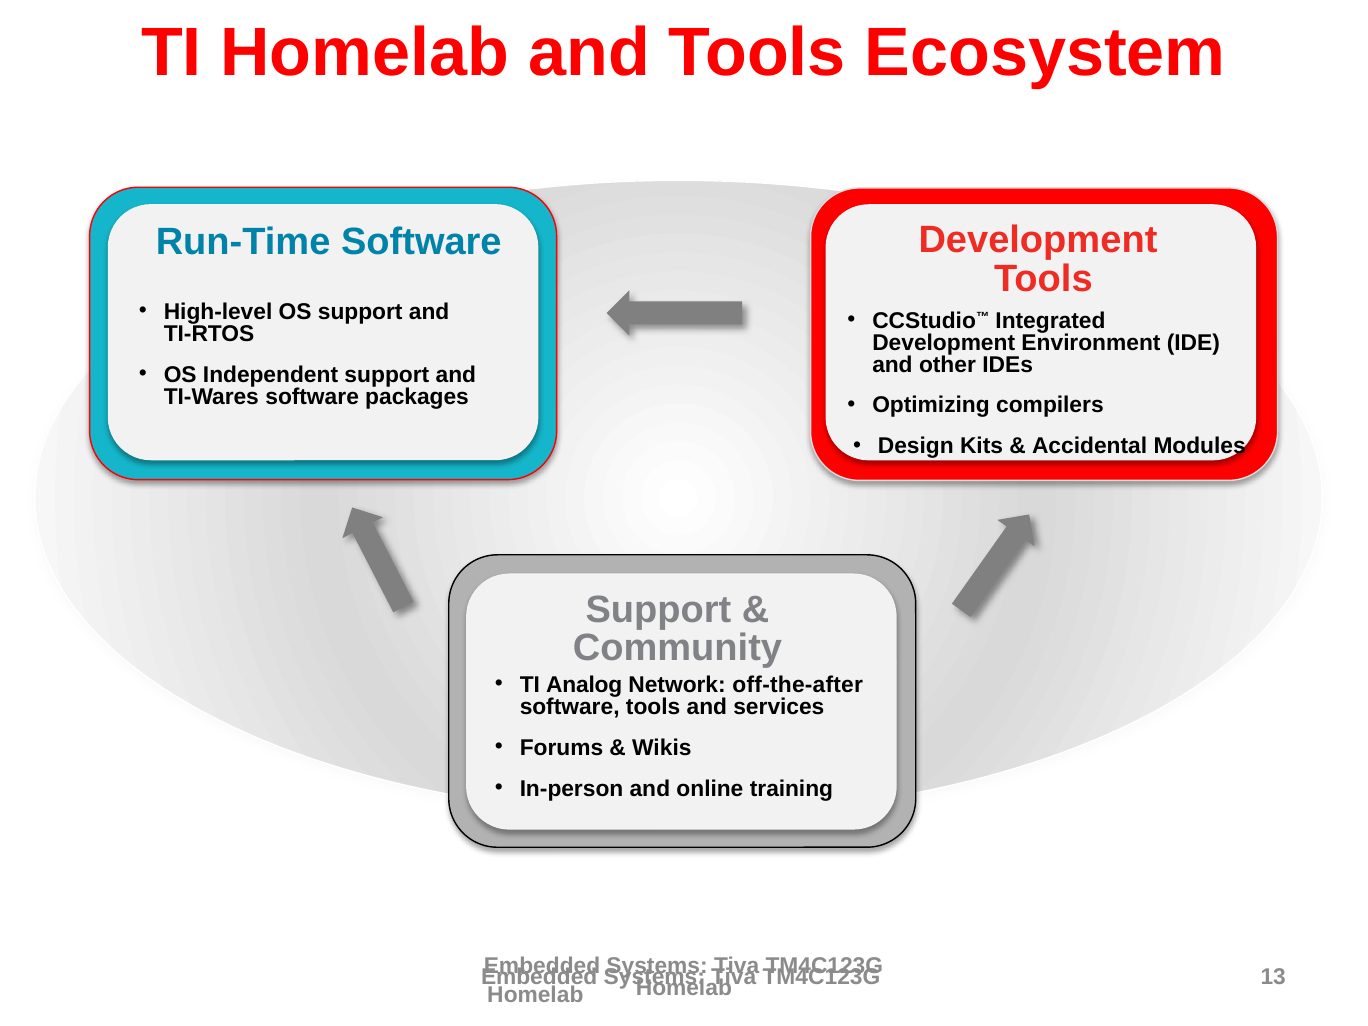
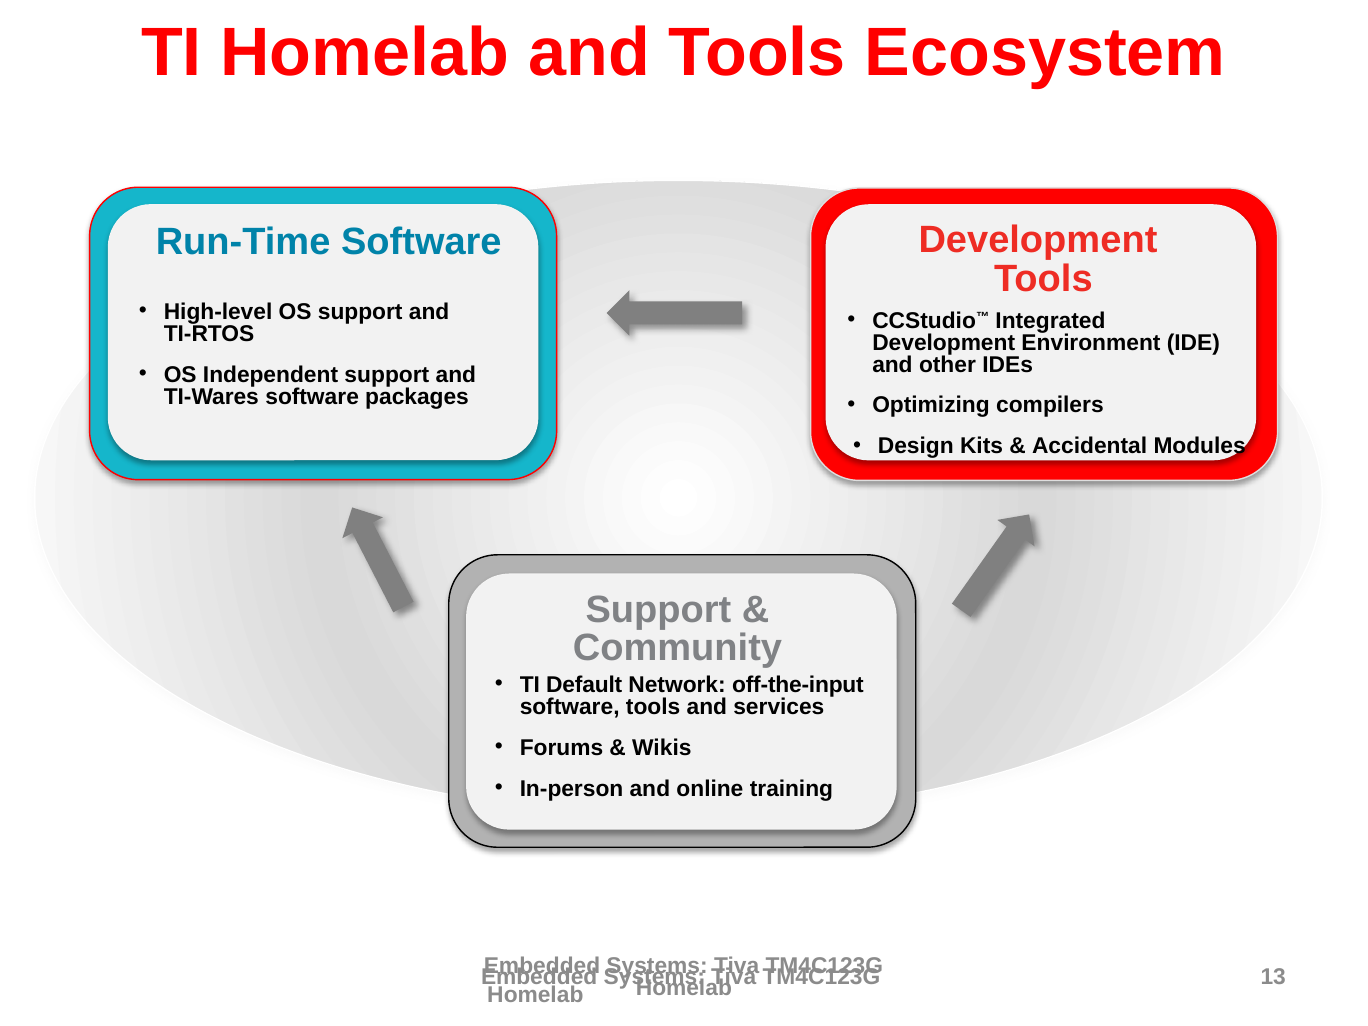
Analog: Analog -> Default
off-the-after: off-the-after -> off-the-input
